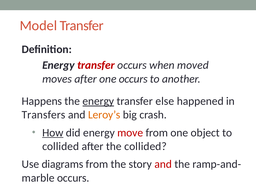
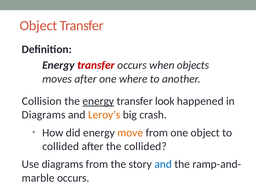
Model at (38, 26): Model -> Object
moved: moved -> objects
one occurs: occurs -> where
Happens: Happens -> Collision
else: else -> look
Transfers at (44, 115): Transfers -> Diagrams
How underline: present -> none
move colour: red -> orange
and at (163, 164) colour: red -> blue
